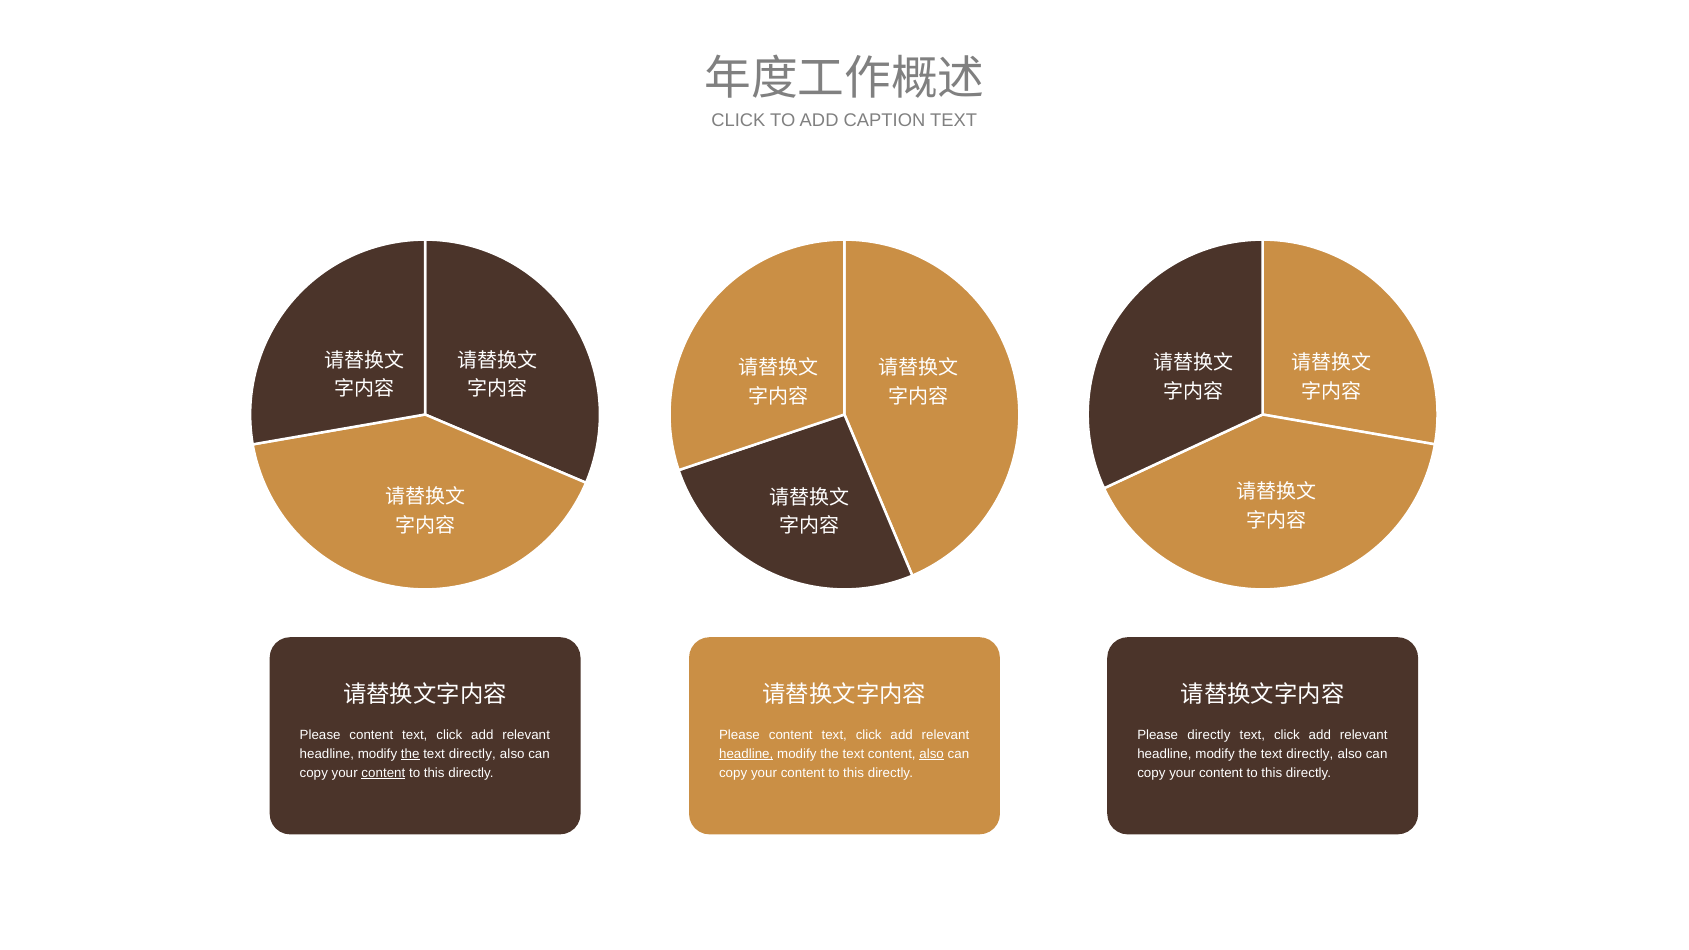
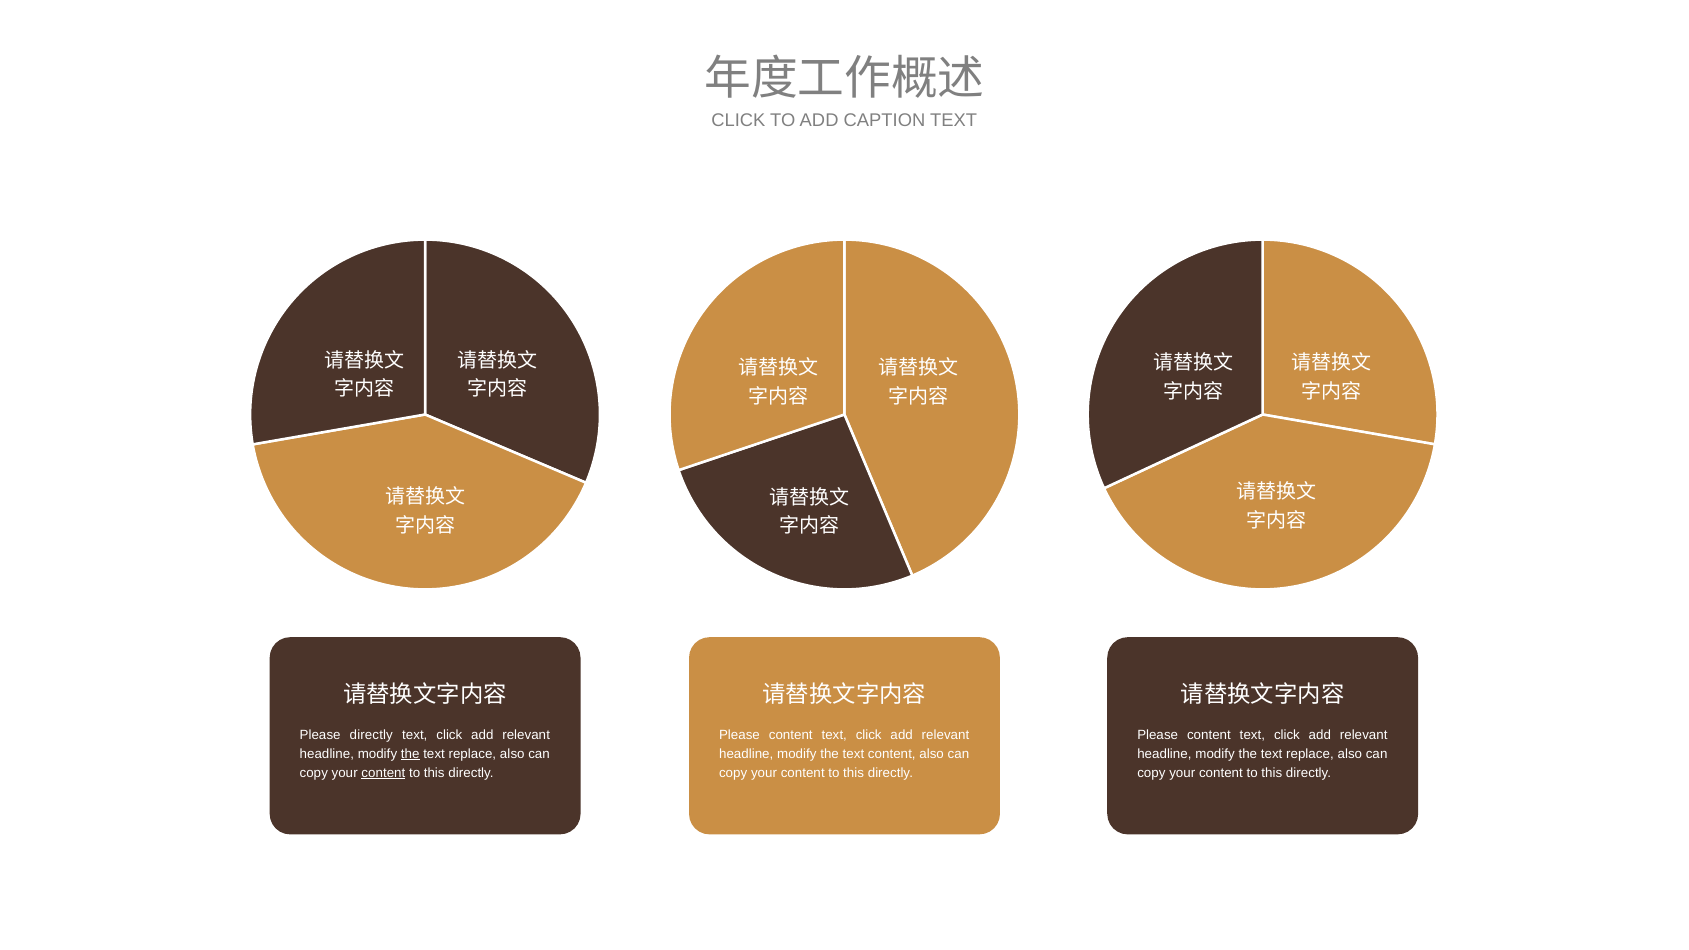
content at (371, 735): content -> directly
directly at (1209, 735): directly -> content
directly at (472, 754): directly -> replace
headline at (746, 754) underline: present -> none
also at (932, 754) underline: present -> none
directly at (1310, 754): directly -> replace
